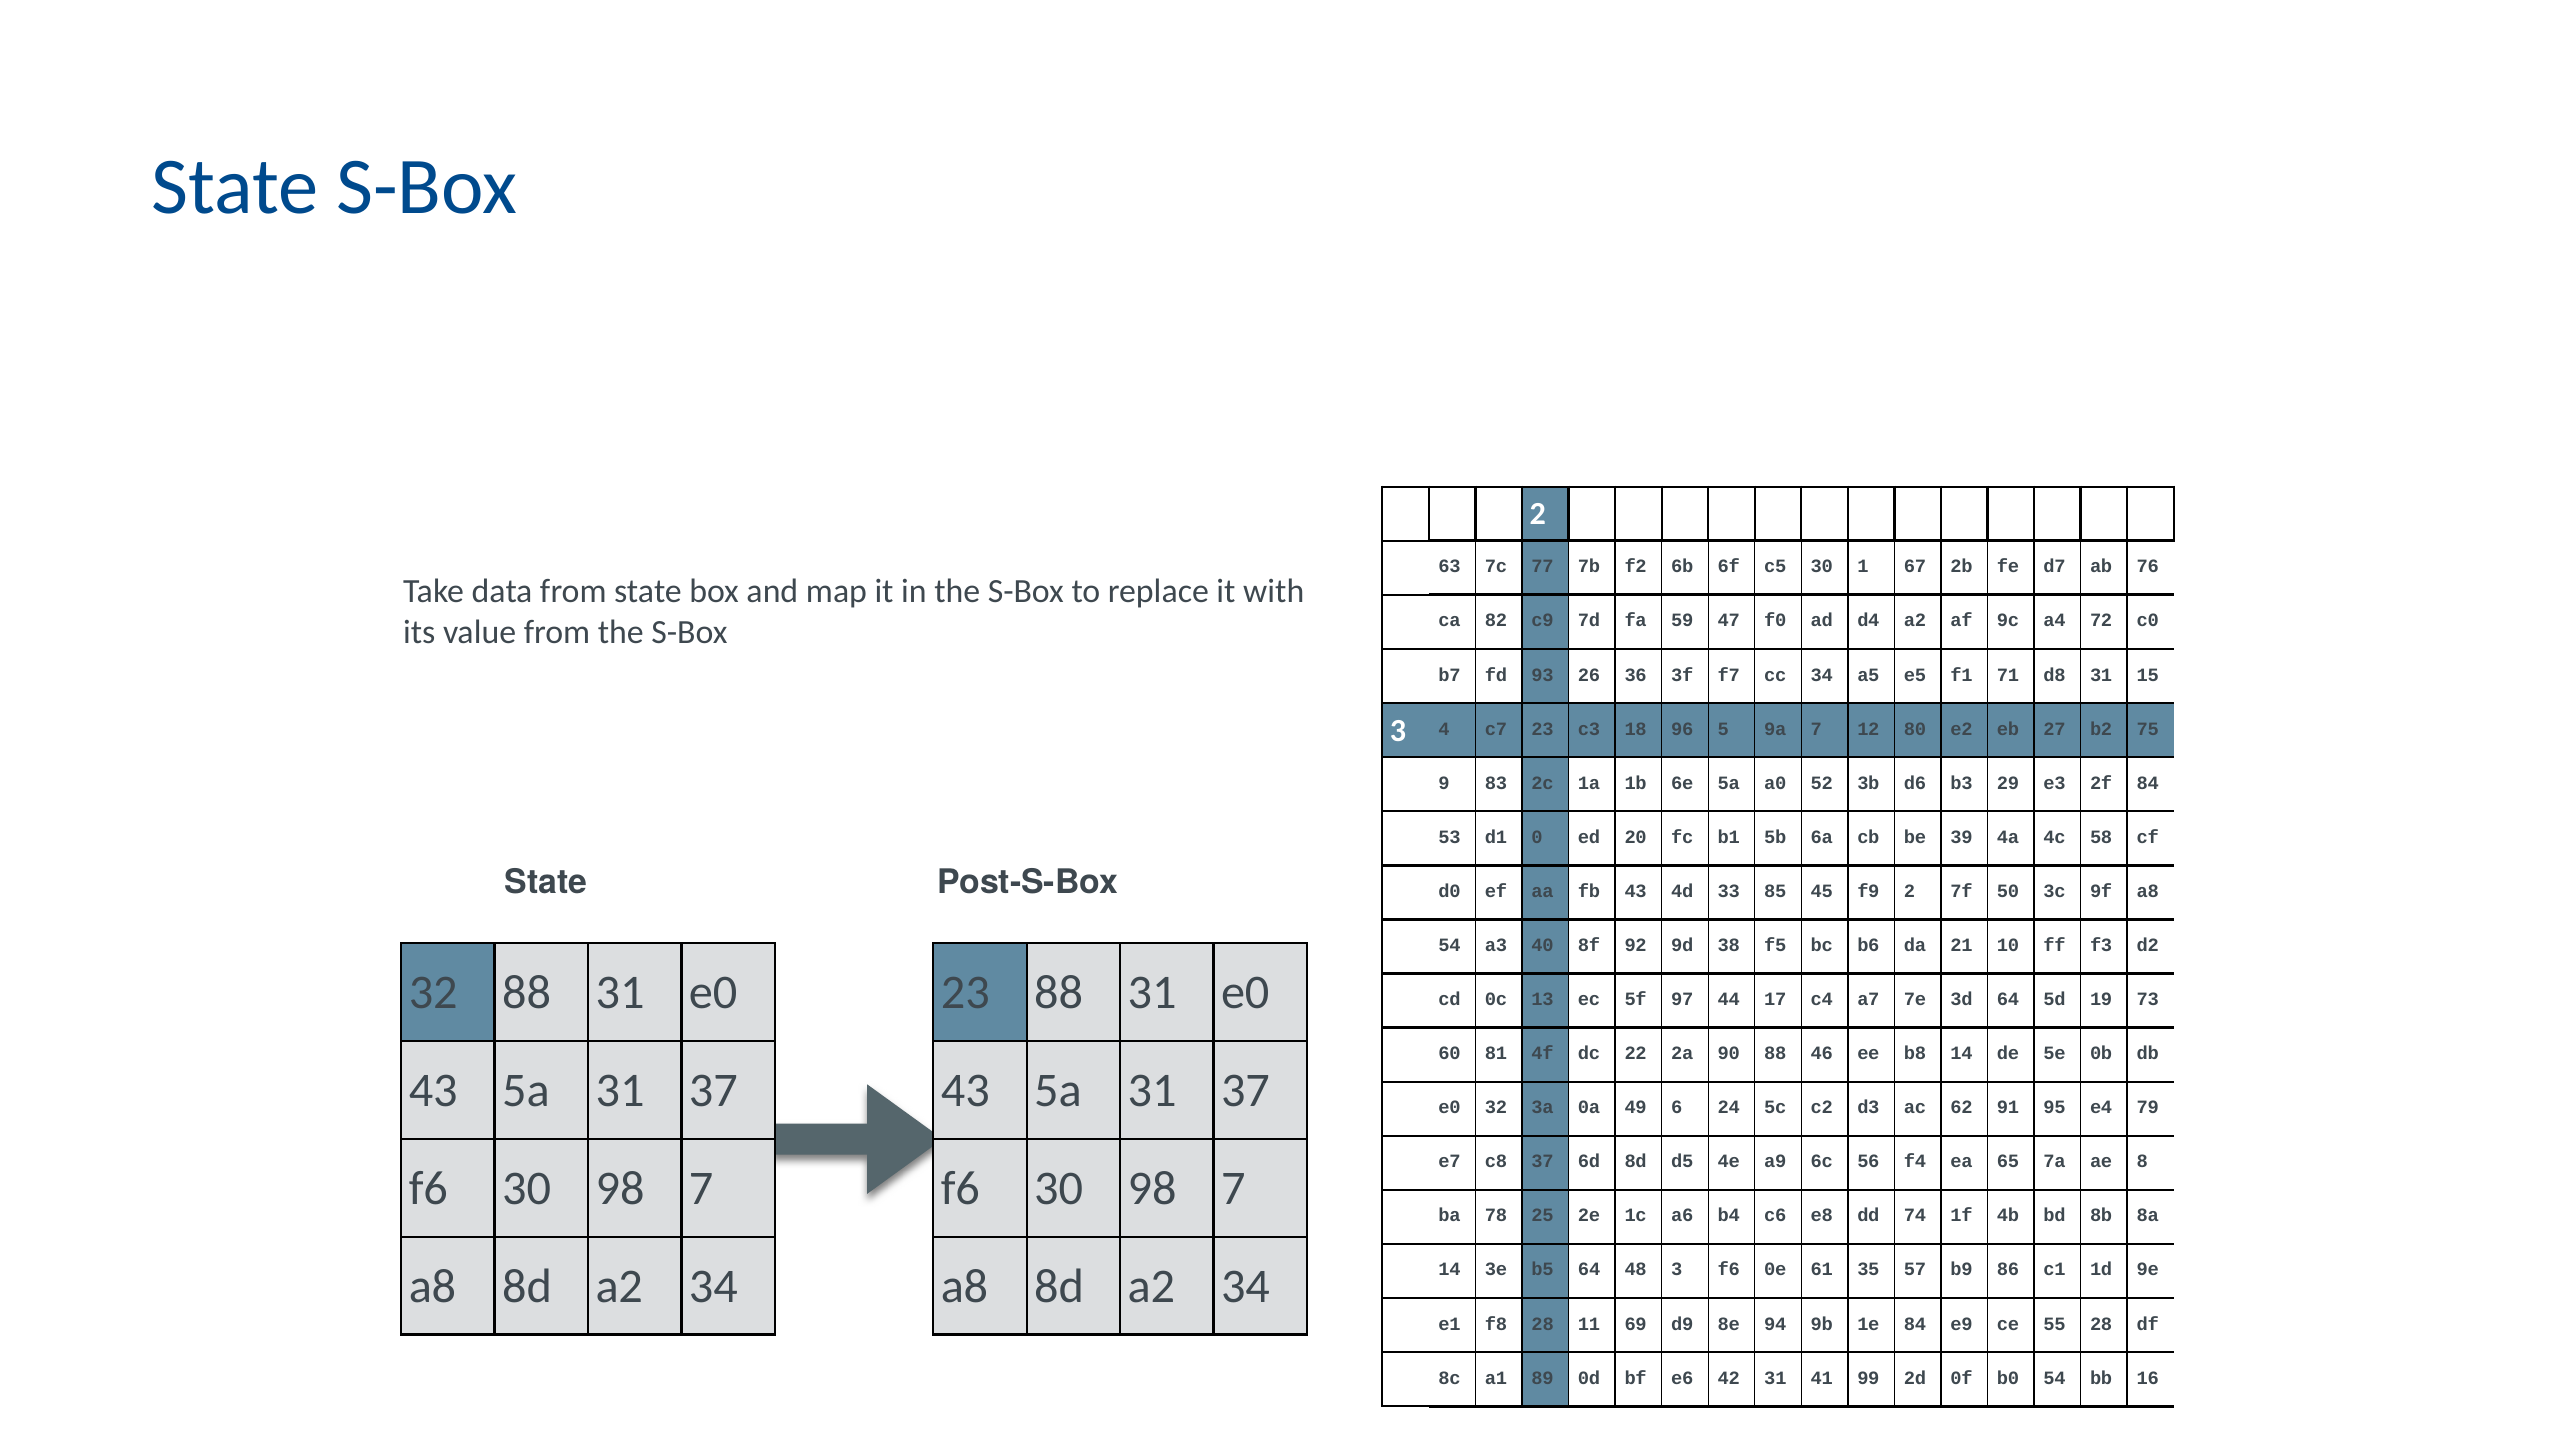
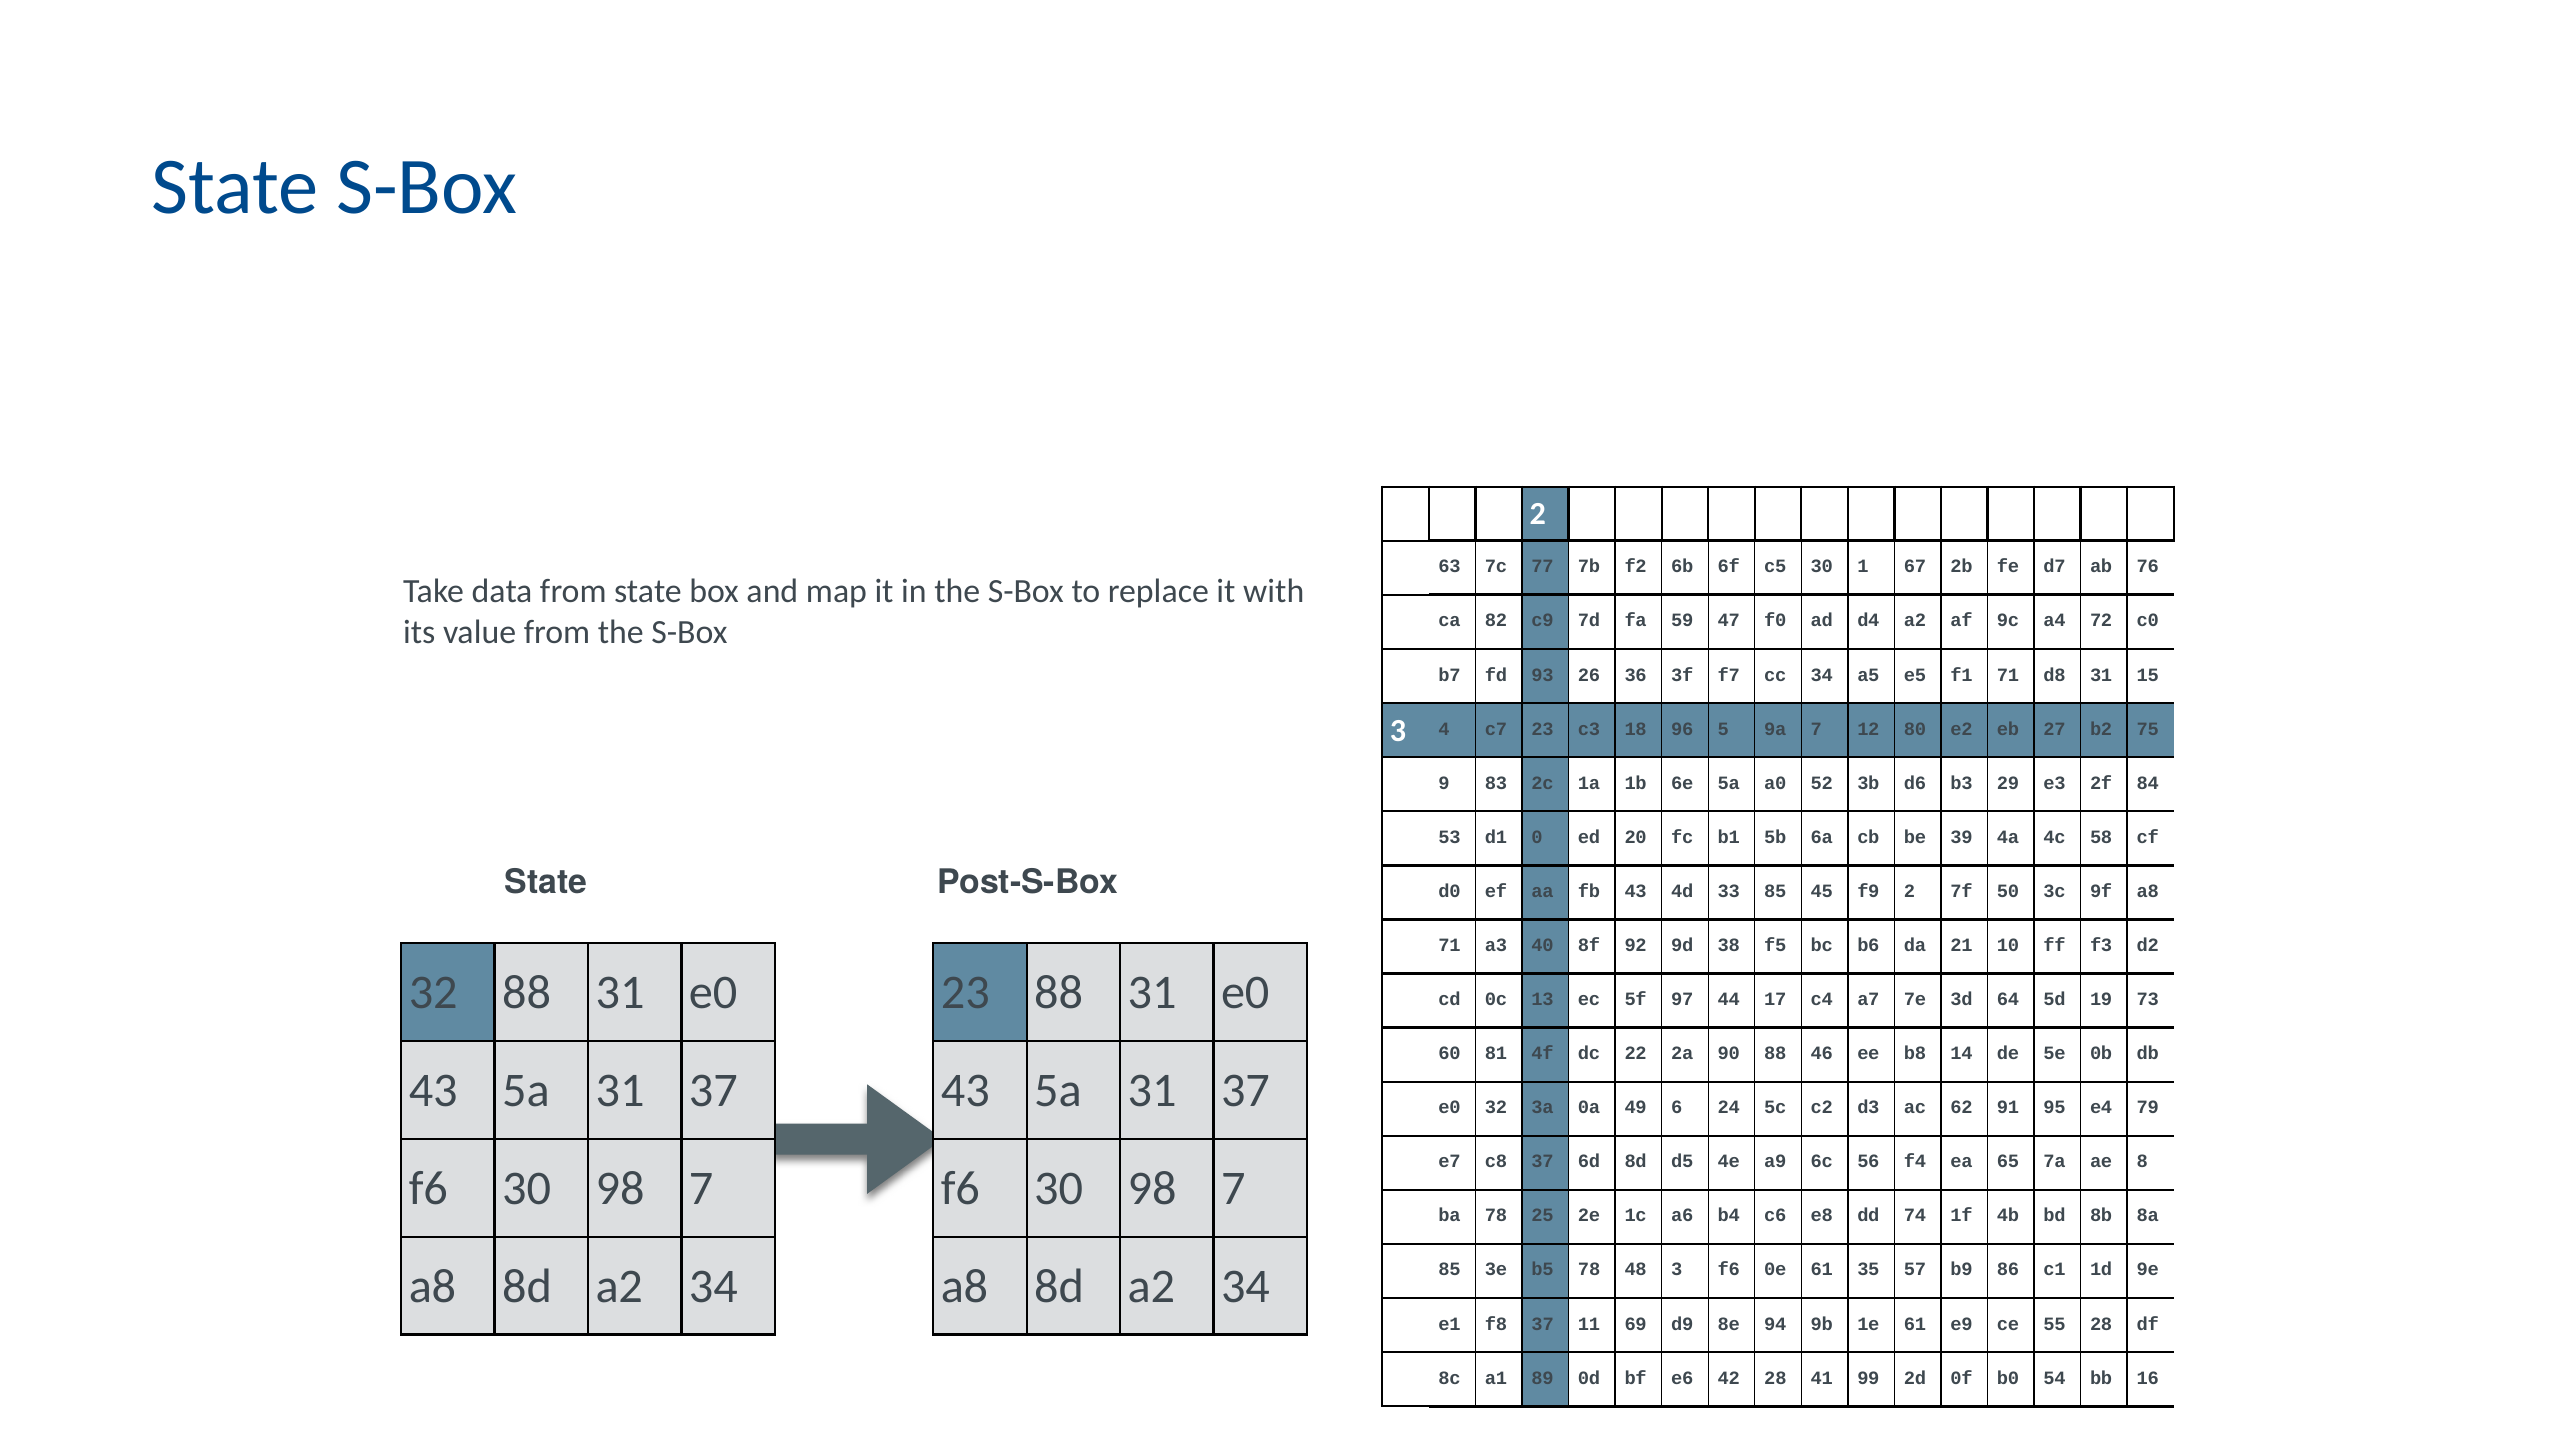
7 54: 54 -> 71
d 14: 14 -> 85
b5 64: 64 -> 78
f8 28: 28 -> 37
1e 84: 84 -> 61
42 31: 31 -> 28
